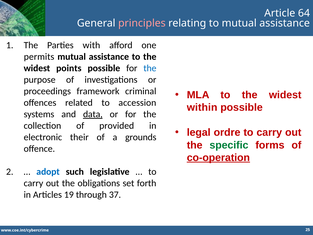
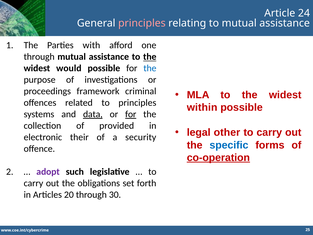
64: 64 -> 24
permits at (39, 57): permits -> through
the at (150, 57) underline: none -> present
points: points -> would
to accession: accession -> principles
for at (131, 114) underline: none -> present
ordre: ordre -> other
grounds: grounds -> security
specific colour: green -> blue
adopt colour: blue -> purple
19: 19 -> 20
37: 37 -> 30
